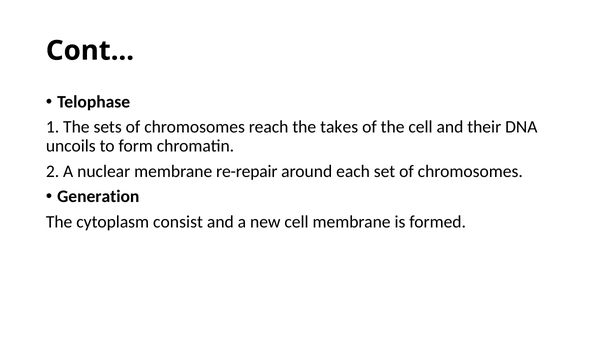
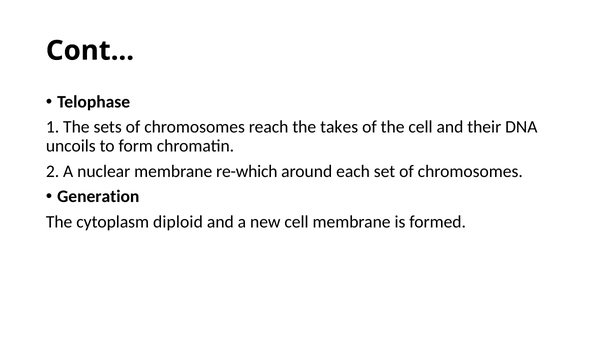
re-repair: re-repair -> re-which
consist: consist -> diploid
